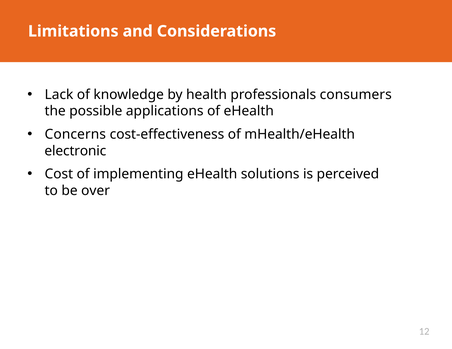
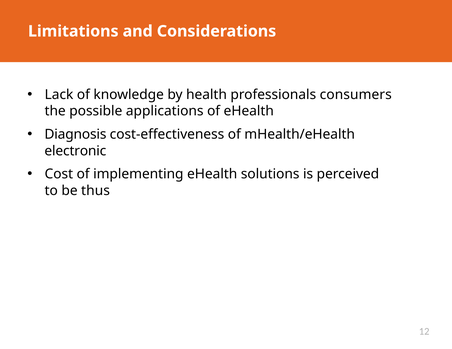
Concerns: Concerns -> Diagnosis
over: over -> thus
